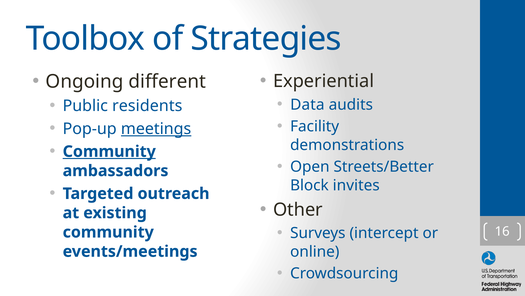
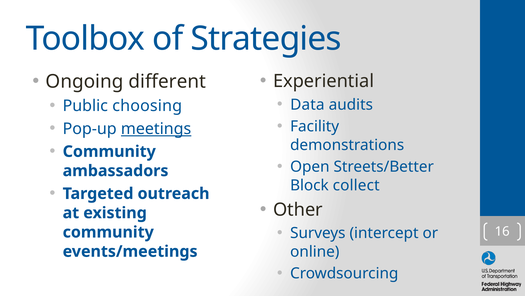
residents: residents -> choosing
Community at (109, 151) underline: present -> none
invites: invites -> collect
